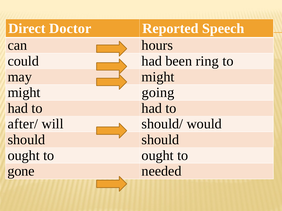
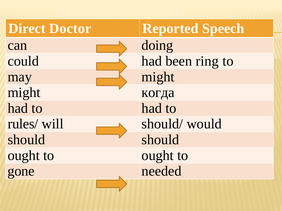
hours: hours -> doing
going: going -> когда
after/: after/ -> rules/
